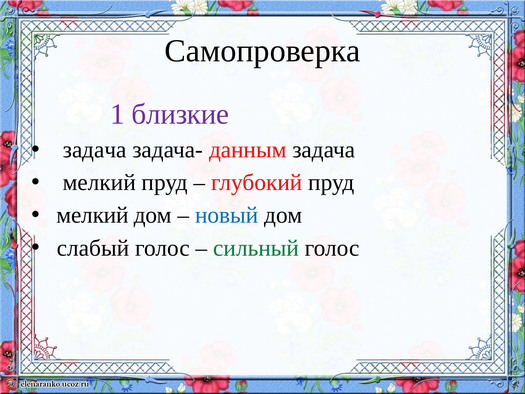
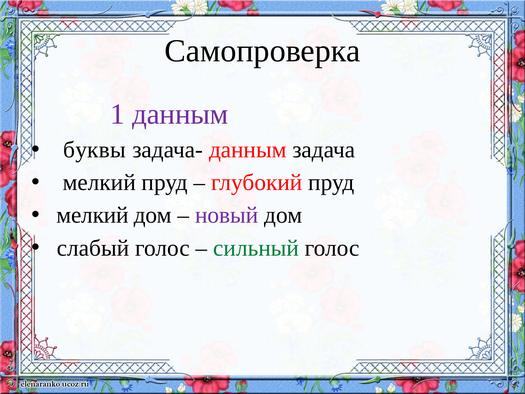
1 близкие: близкие -> данным
задача at (95, 150): задача -> буквы
новый colour: blue -> purple
